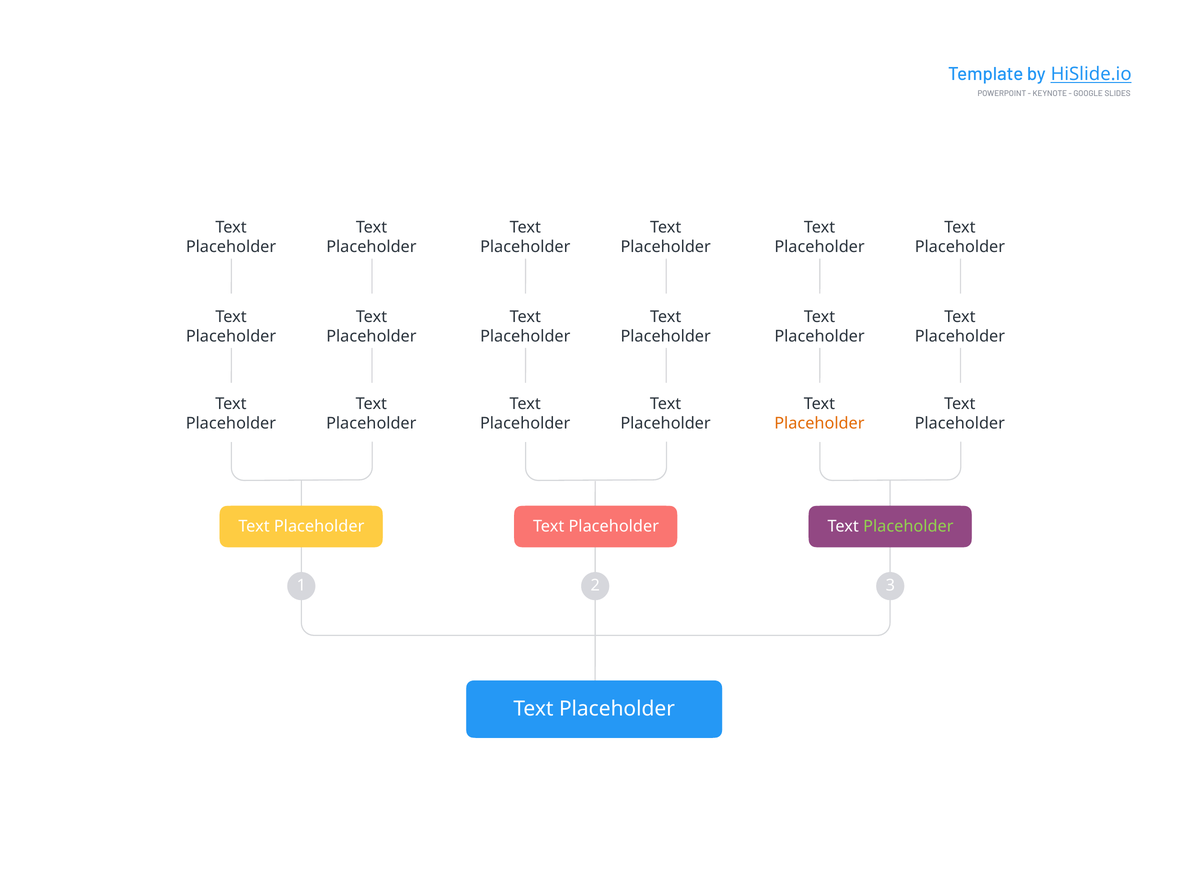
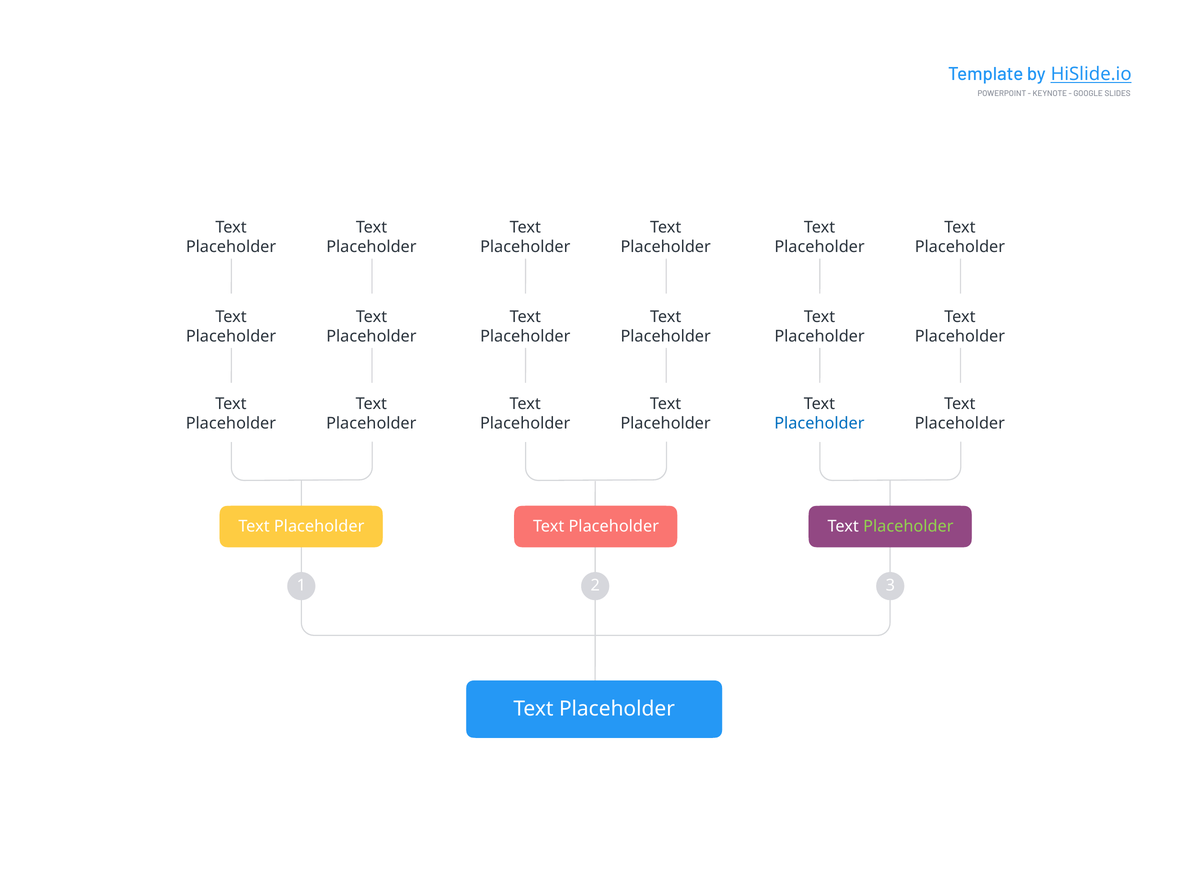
Placeholder at (819, 423) colour: orange -> blue
